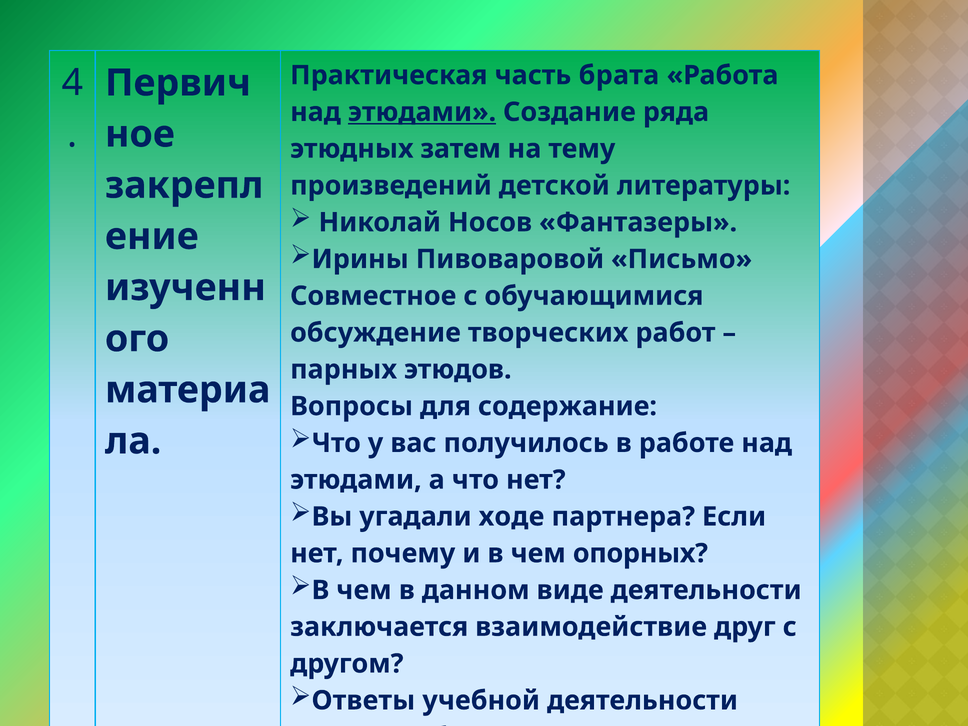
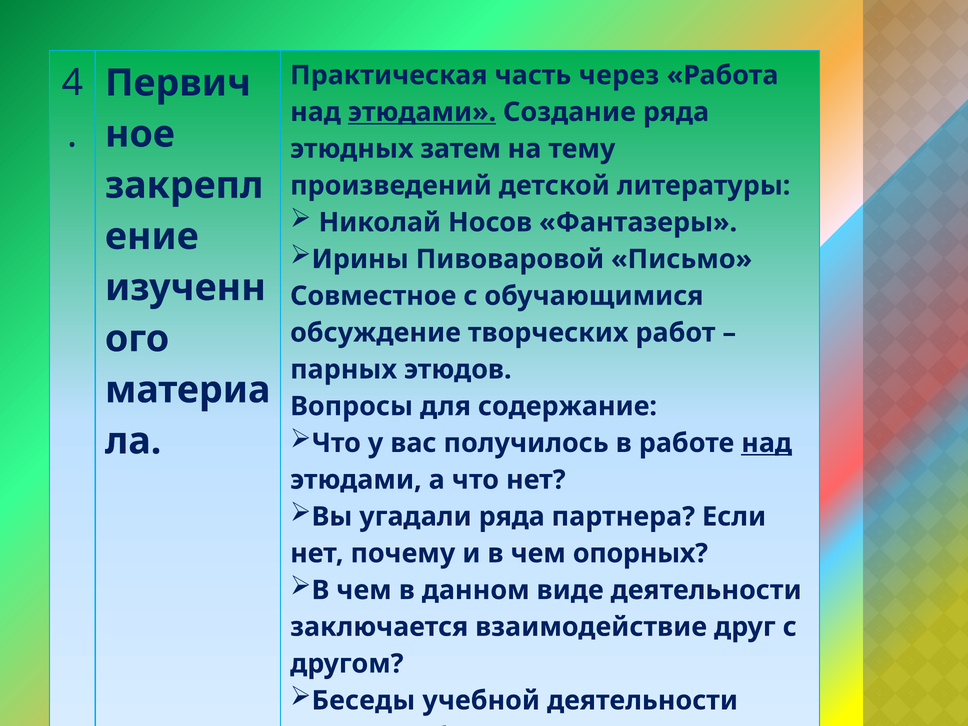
брата: брата -> через
над at (767, 443) underline: none -> present
угадали ходе: ходе -> ряда
Ответы: Ответы -> Беседы
